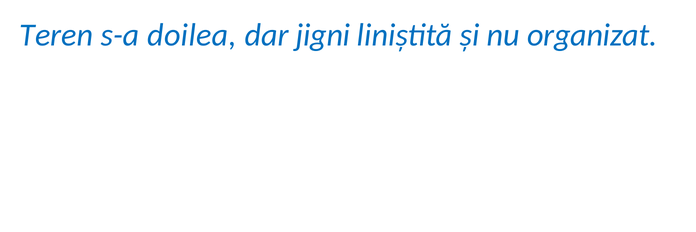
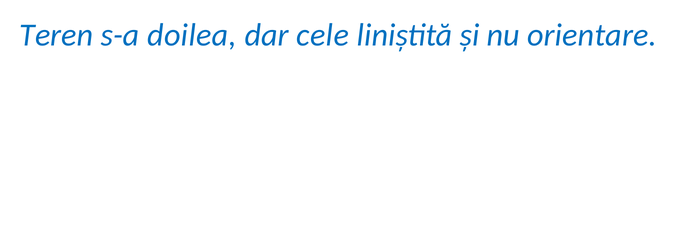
jigni: jigni -> cele
organizat: organizat -> orientare
